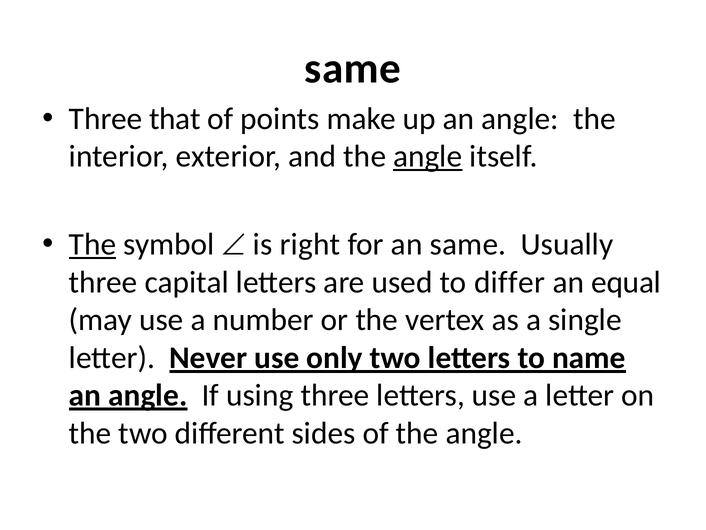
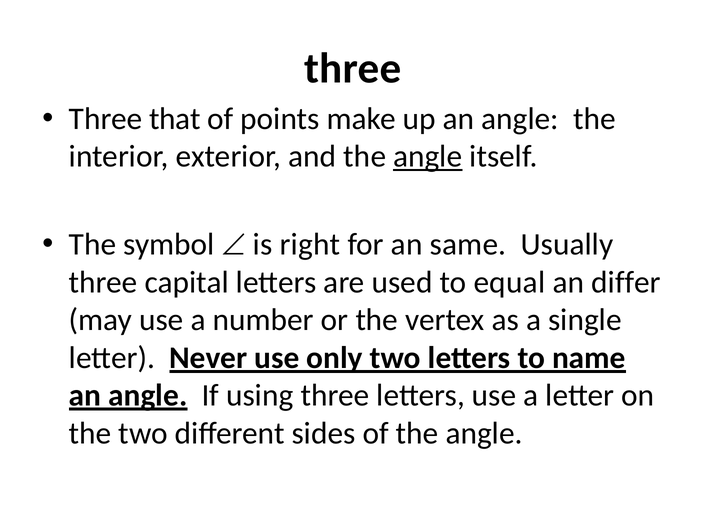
same at (353, 68): same -> three
The at (93, 244) underline: present -> none
differ: differ -> equal
equal: equal -> differ
